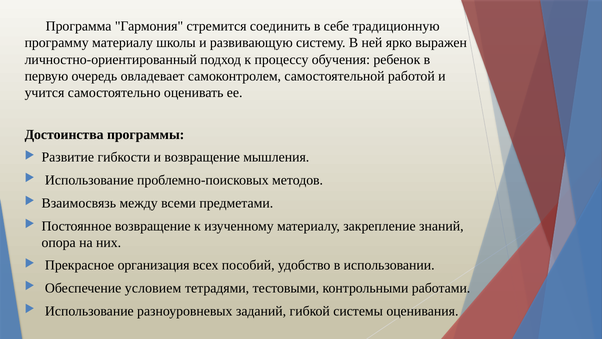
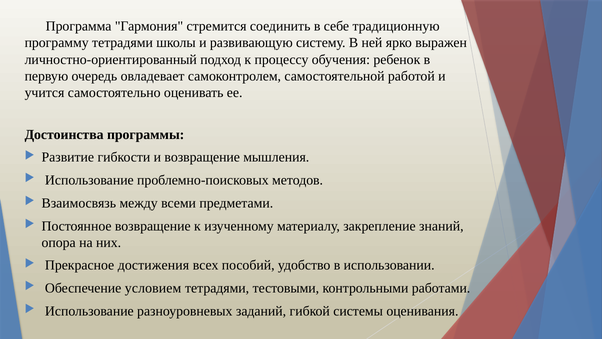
программу материалу: материалу -> тетрадями
организация: организация -> достижения
